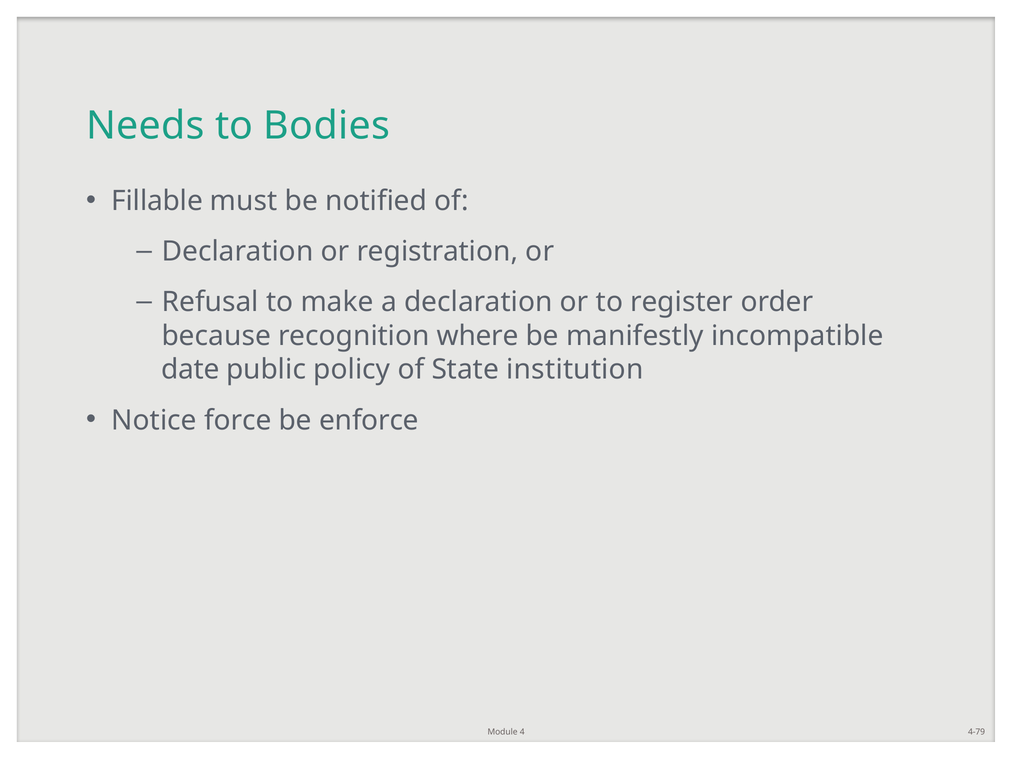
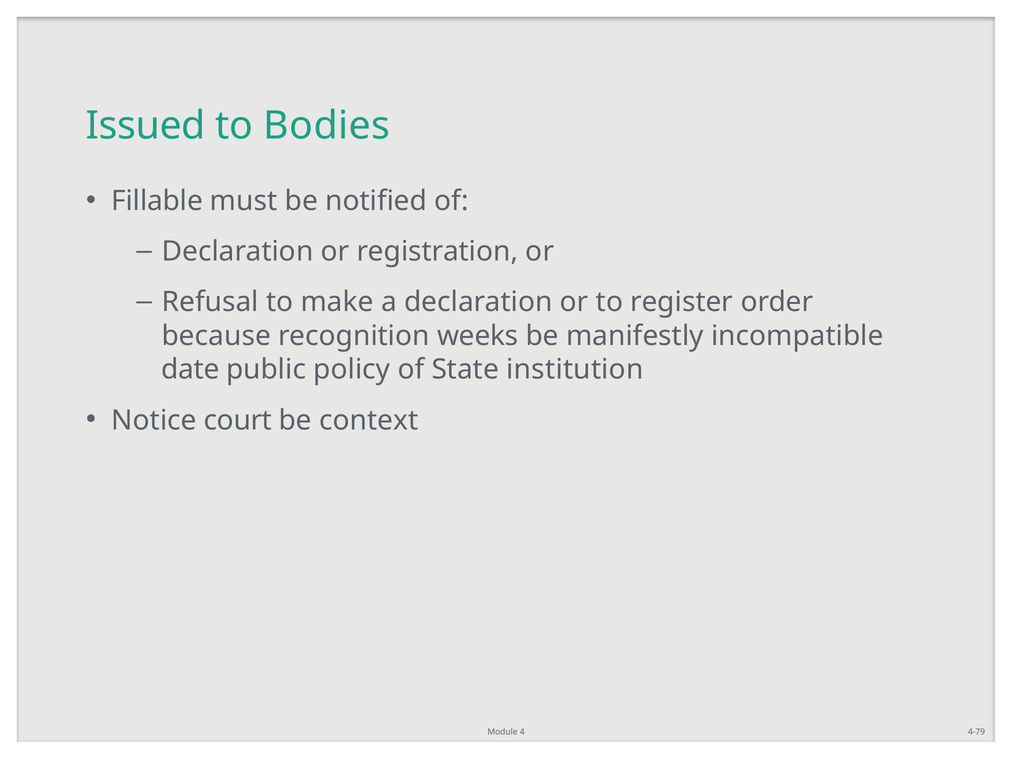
Needs: Needs -> Issued
where: where -> weeks
force: force -> court
enforce: enforce -> context
